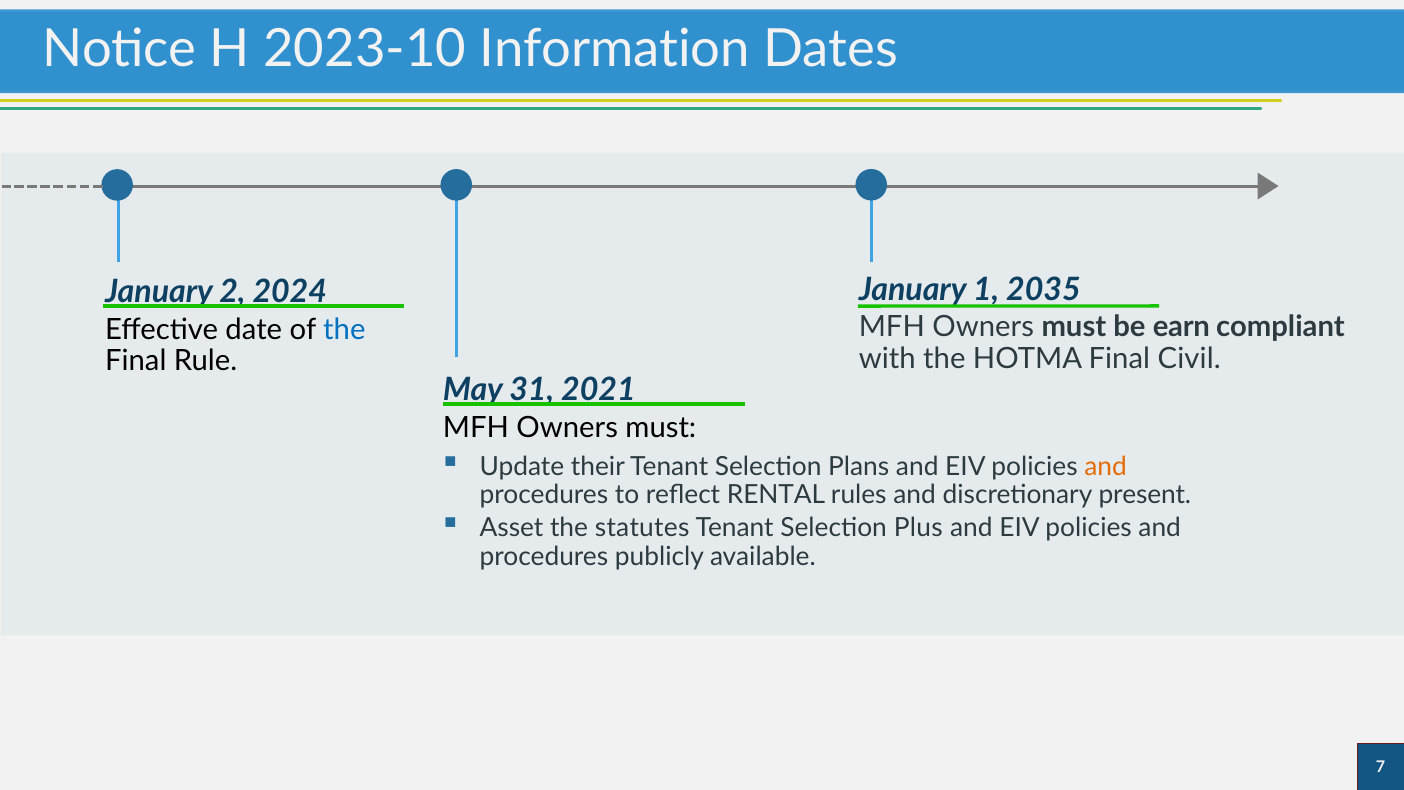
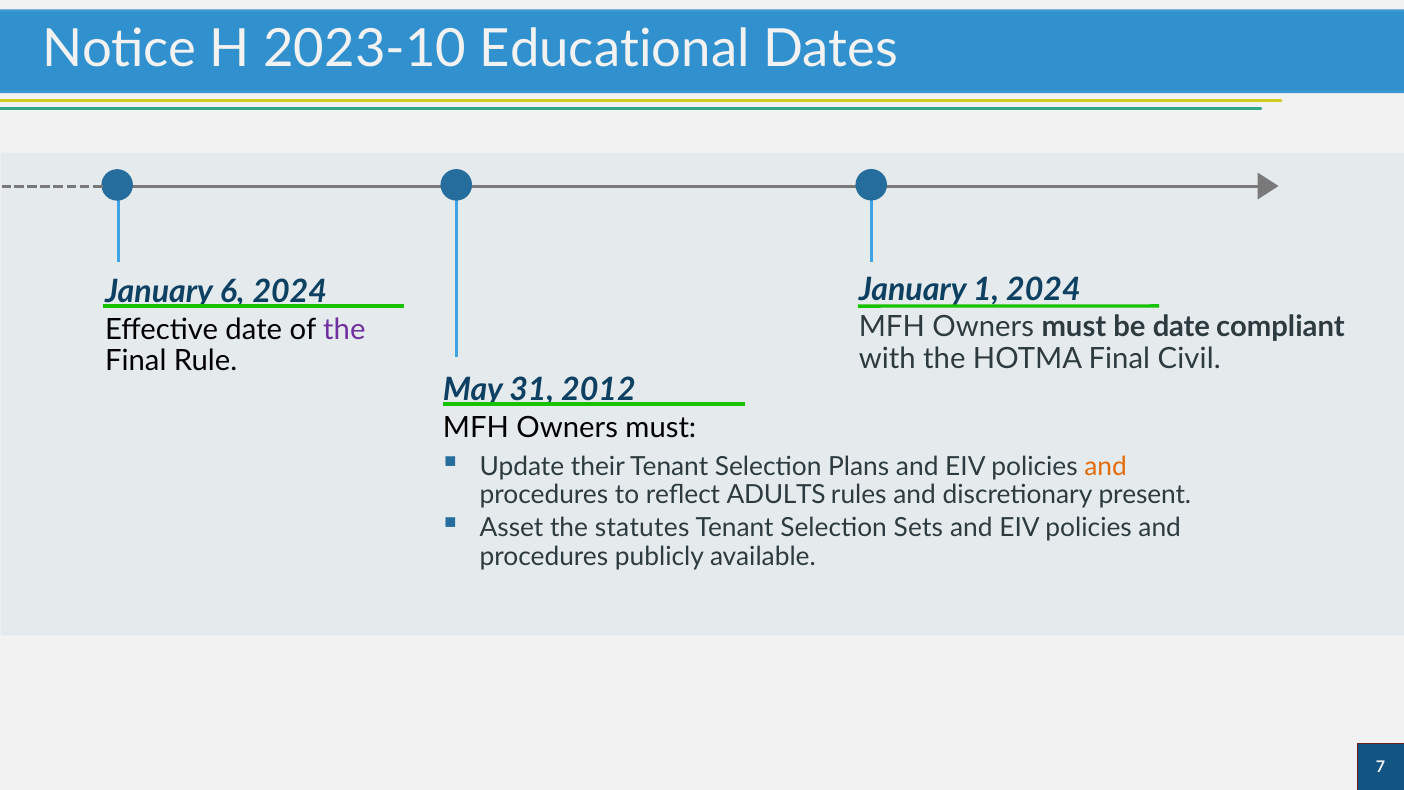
Information: Information -> Educational
1 2035: 2035 -> 2024
2: 2 -> 6
be earn: earn -> date
the at (344, 329) colour: blue -> purple
2021: 2021 -> 2012
RENTAL: RENTAL -> ADULTS
Plus: Plus -> Sets
